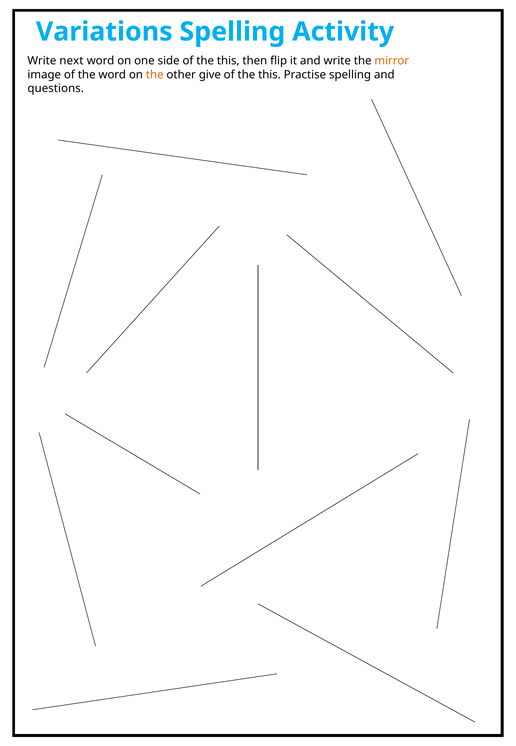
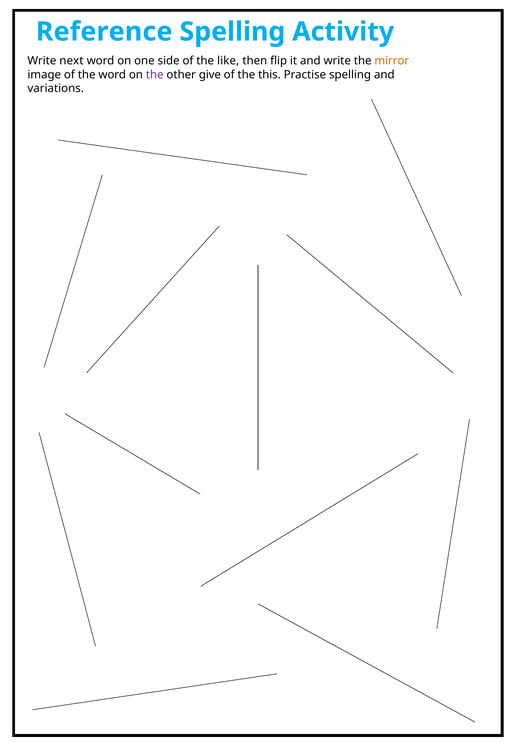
Variations: Variations -> Reference
side of the this: this -> like
the at (155, 75) colour: orange -> purple
questions: questions -> variations
